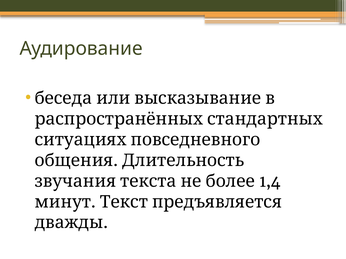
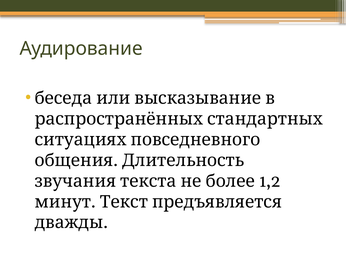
1,4: 1,4 -> 1,2
